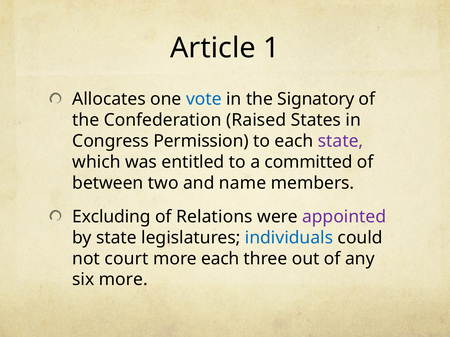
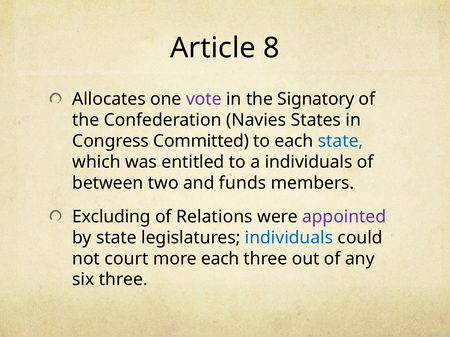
1: 1 -> 8
vote colour: blue -> purple
Raised: Raised -> Navies
Permission: Permission -> Committed
state at (341, 141) colour: purple -> blue
a committed: committed -> individuals
name: name -> funds
six more: more -> three
